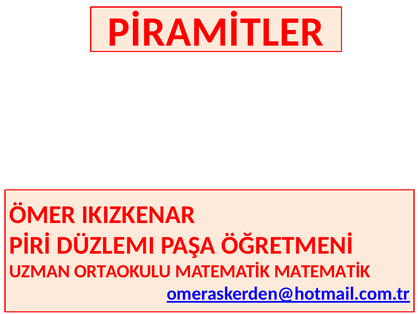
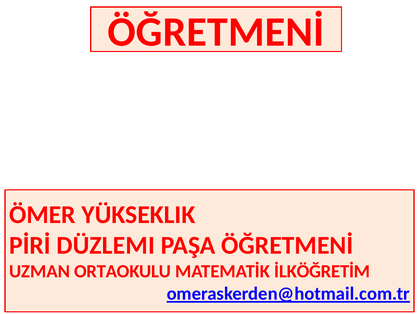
PİRAMİTLER at (216, 32): PİRAMİTLER -> ÖĞRETMENİ
IKIZKENAR: IKIZKENAR -> YÜKSEKLIK
MATEMATİK MATEMATİK: MATEMATİK -> İLKÖĞRETİM
